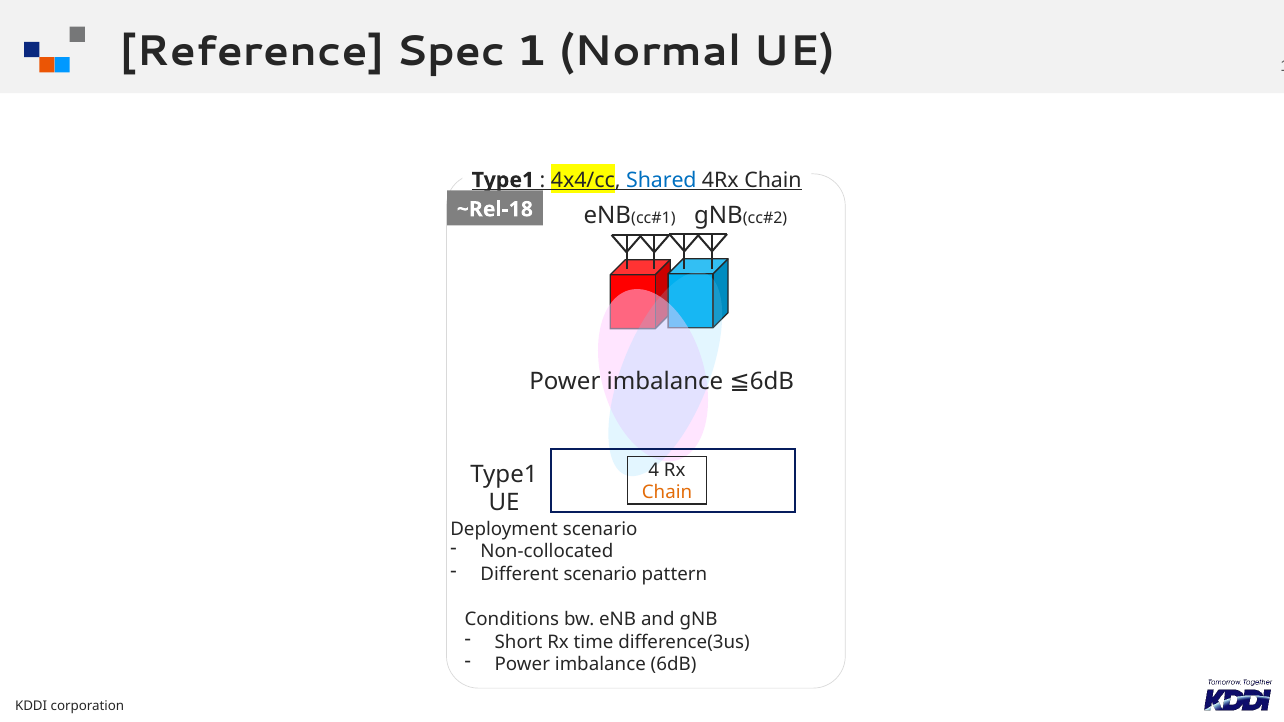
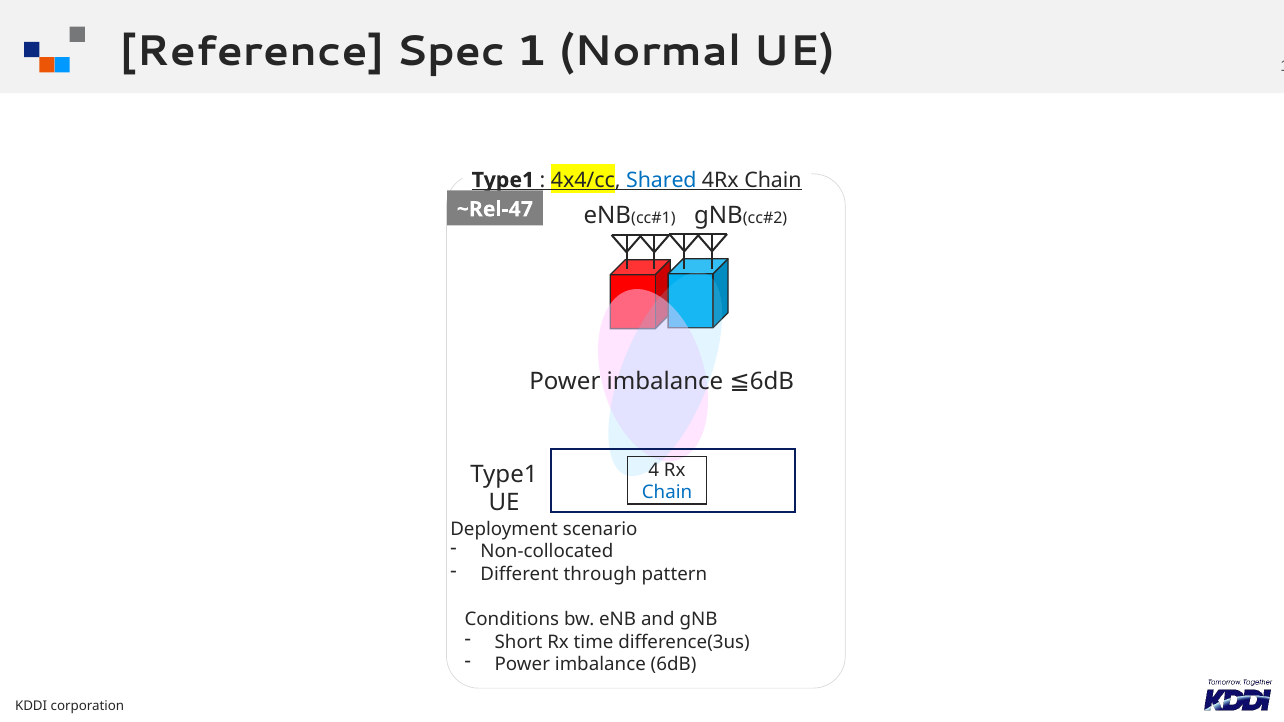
~Rel-18: ~Rel-18 -> ~Rel-47
Chain at (667, 493) colour: orange -> blue
Different scenario: scenario -> through
